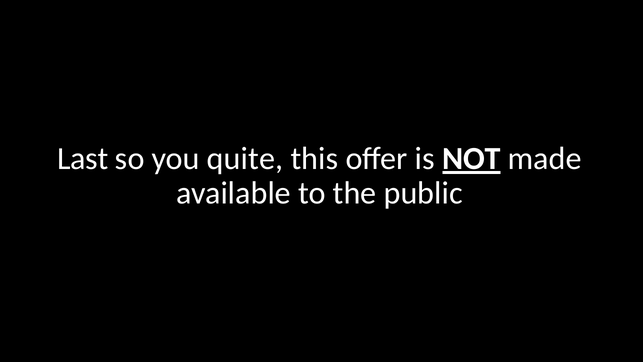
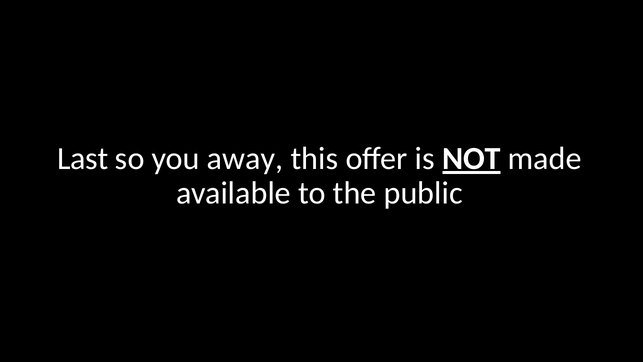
quite: quite -> away
